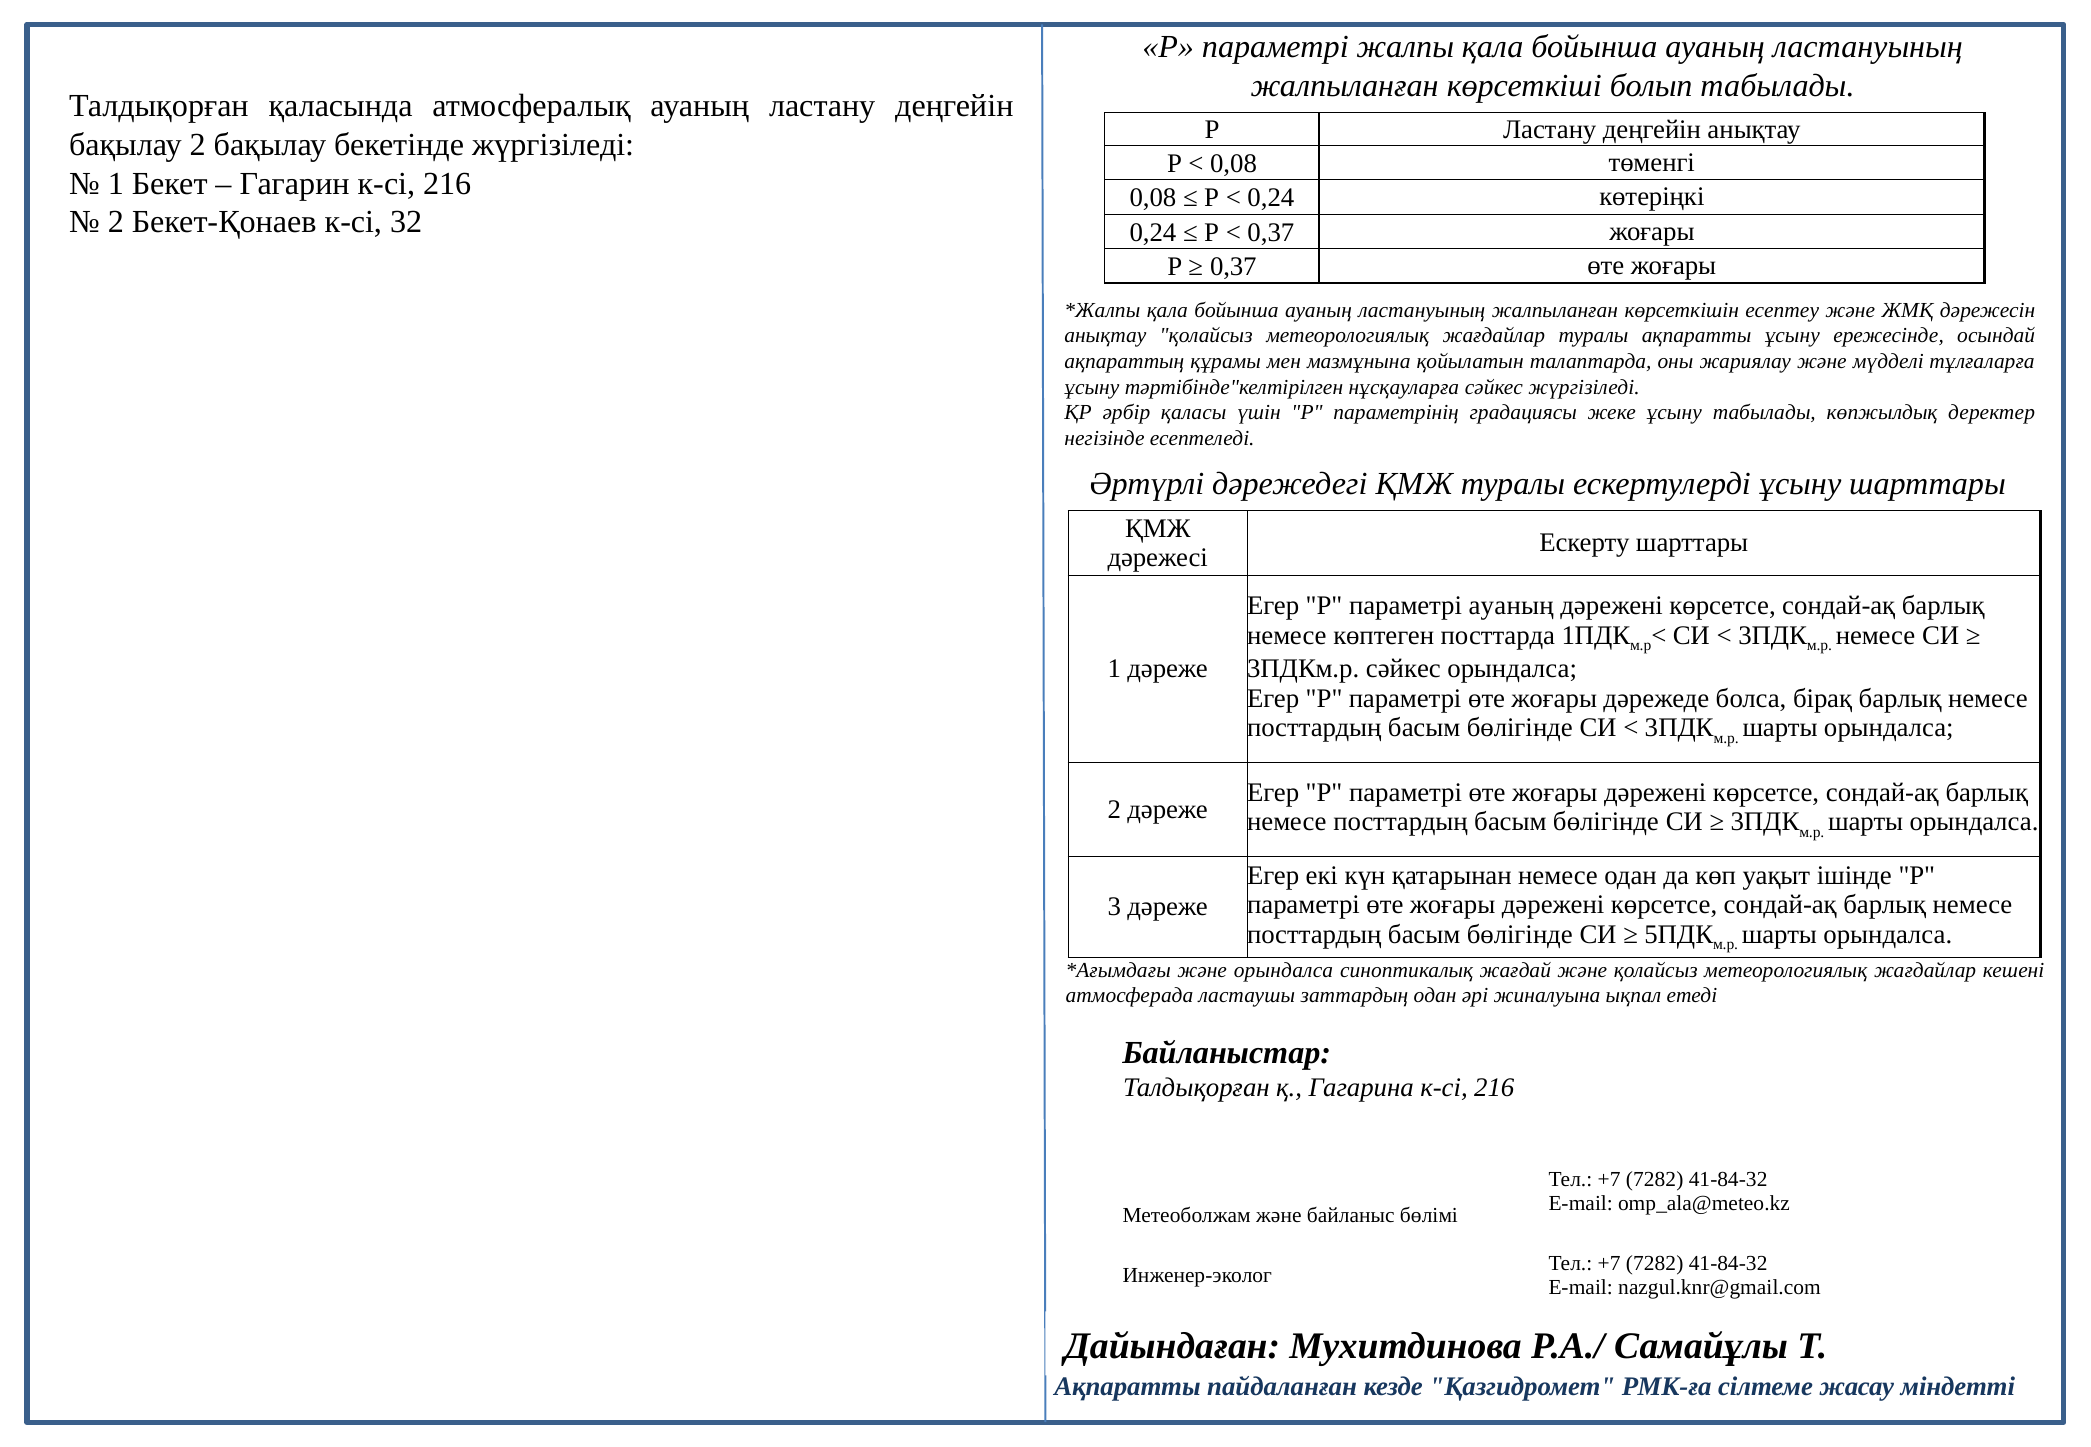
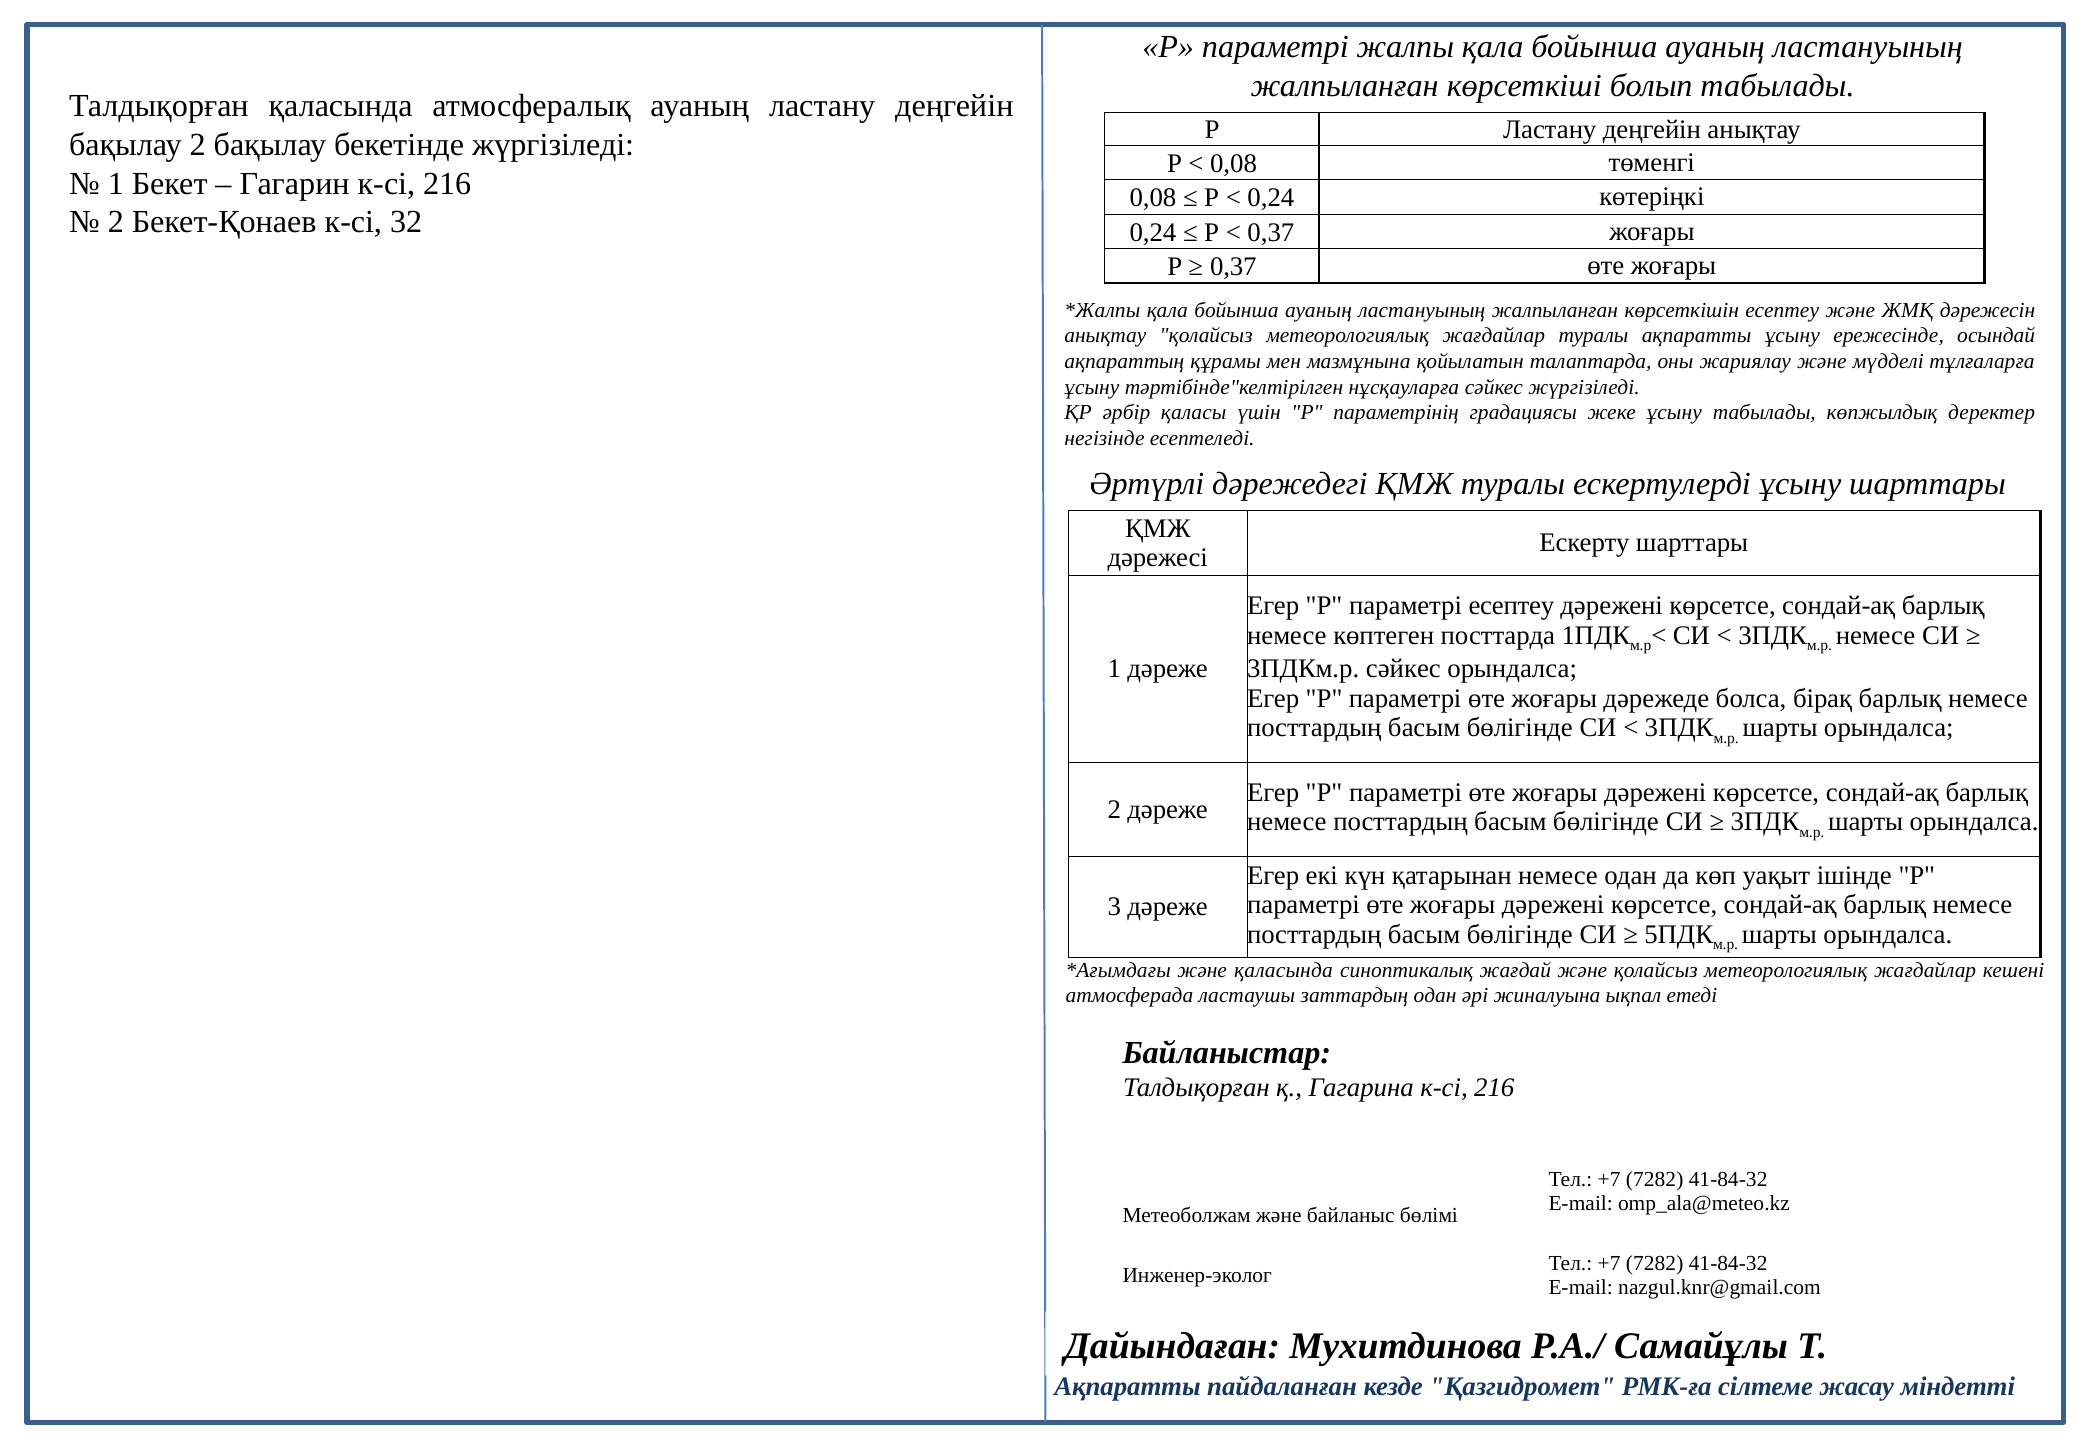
параметрі ауаның: ауаның -> есептеу
және орындалса: орындалса -> қаласында
